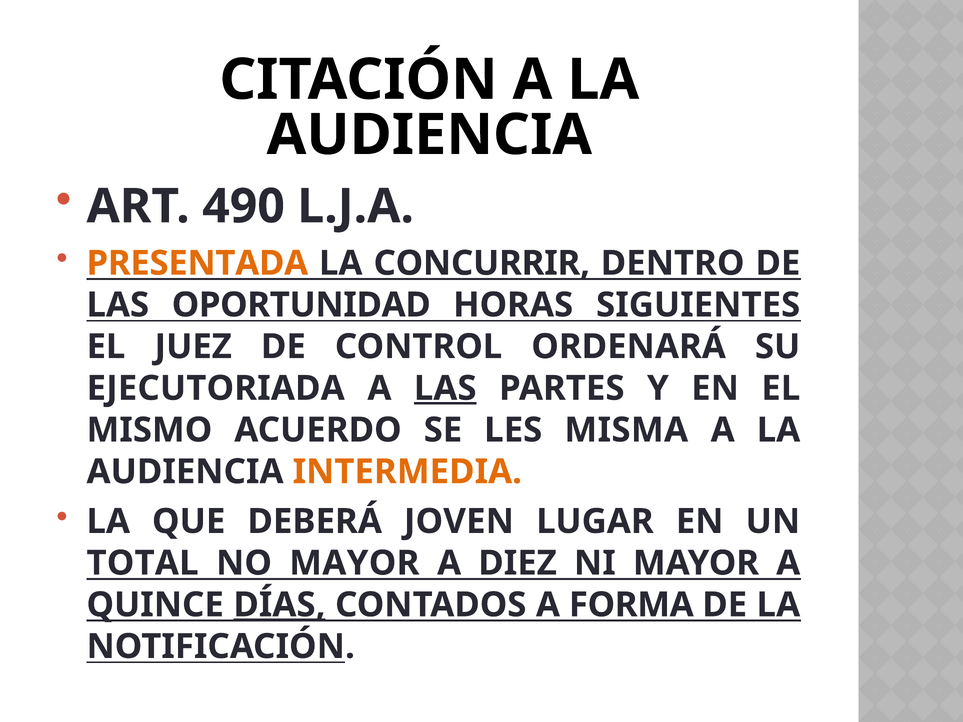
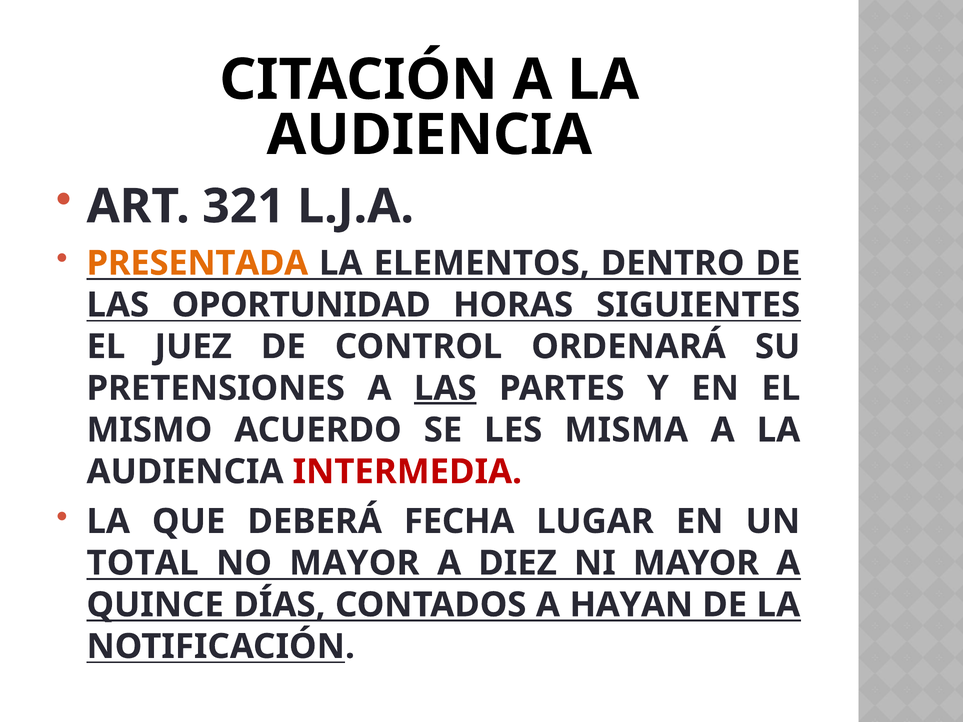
490: 490 -> 321
CONCURRIR: CONCURRIR -> ELEMENTOS
EJECUTORIADA: EJECUTORIADA -> PRETENSIONES
INTERMEDIA colour: orange -> red
JOVEN: JOVEN -> FECHA
DÍAS underline: present -> none
FORMA: FORMA -> HAYAN
